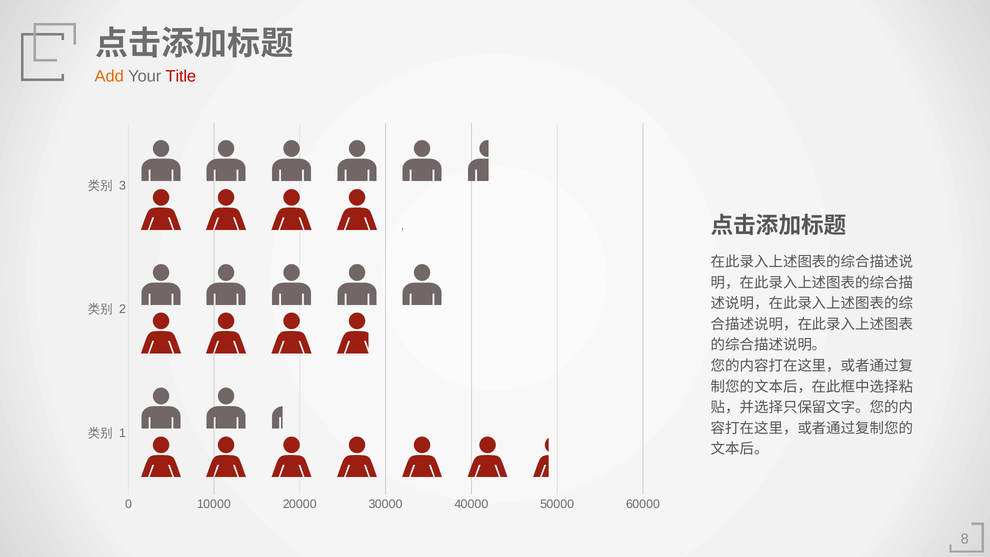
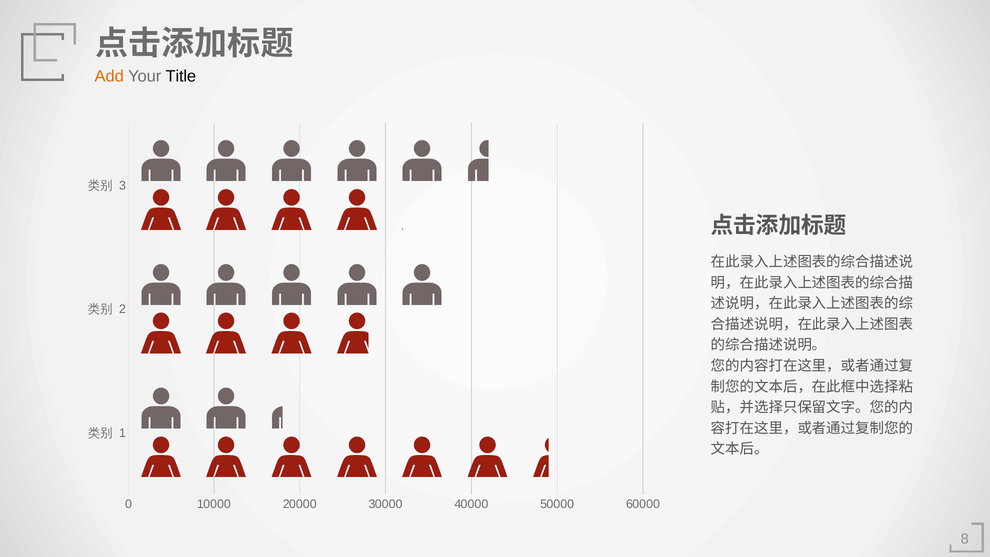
Title colour: red -> black
